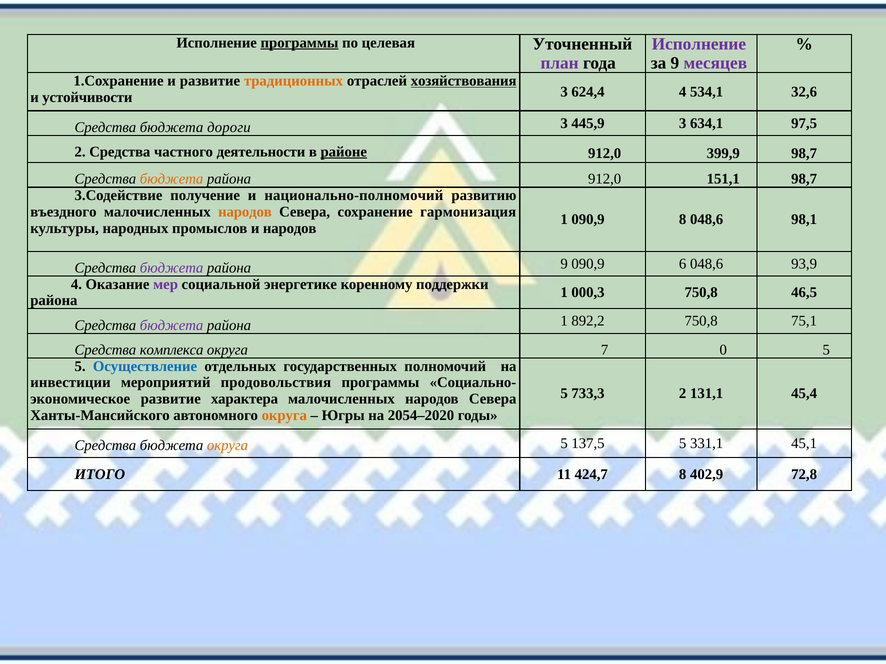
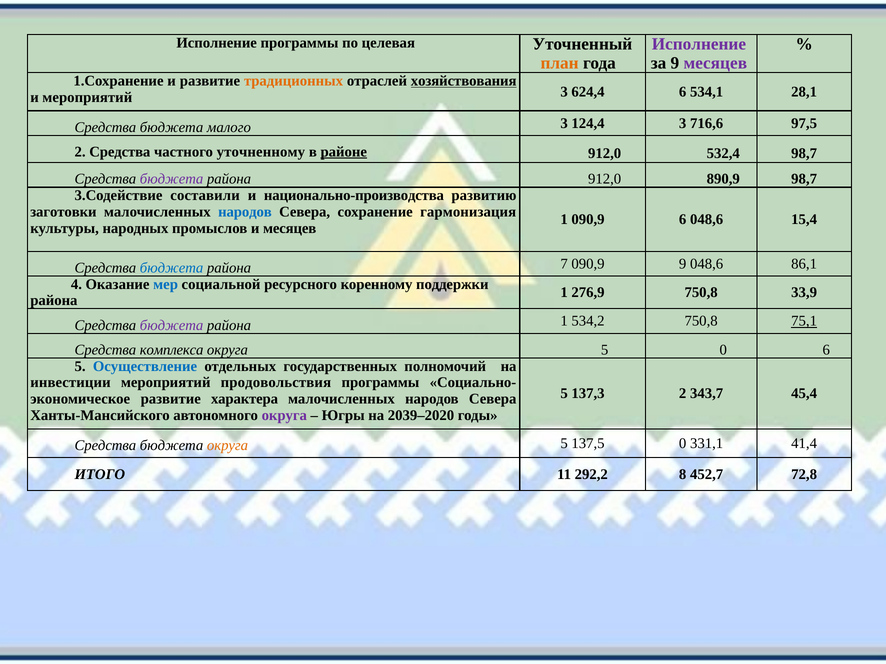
программы at (300, 43) underline: present -> none
план colour: purple -> orange
и устойчивости: устойчивости -> мероприятий
624,4 4: 4 -> 6
32,6: 32,6 -> 28,1
дороги: дороги -> малого
445,9: 445,9 -> 124,4
634,1: 634,1 -> 716,6
деятельности: деятельности -> уточненному
399,9: 399,9 -> 532,4
бюджета at (172, 179) colour: orange -> purple
151,1: 151,1 -> 890,9
получение: получение -> составили
национально-полномочий: национально-полномочий -> национально-производства
въездного: въездного -> заготовки
народов at (245, 212) colour: orange -> blue
090,9 8: 8 -> 6
98,1: 98,1 -> 15,4
и народов: народов -> месяцев
бюджета at (172, 268) colour: purple -> blue
района 9: 9 -> 7
090,9 6: 6 -> 9
93,9: 93,9 -> 86,1
мер colour: purple -> blue
энергетике: энергетике -> ресурсного
000,3: 000,3 -> 276,9
46,5: 46,5 -> 33,9
892,2: 892,2 -> 534,2
75,1 underline: none -> present
7 at (605, 350): 7 -> 5
0 5: 5 -> 6
733,3: 733,3 -> 137,3
131,1: 131,1 -> 343,7
округа at (284, 416) colour: orange -> purple
2054–2020: 2054–2020 -> 2039–2020
137,5 5: 5 -> 0
45,1: 45,1 -> 41,4
424,7: 424,7 -> 292,2
402,9: 402,9 -> 452,7
